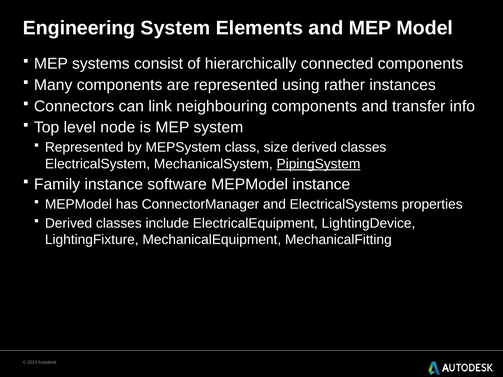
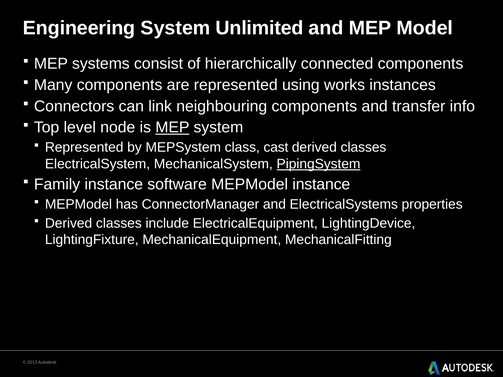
Elements: Elements -> Unlimited
rather: rather -> works
MEP at (172, 128) underline: none -> present
size: size -> cast
